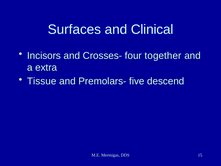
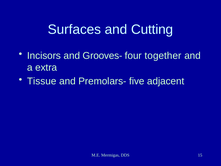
Clinical: Clinical -> Cutting
Crosses-: Crosses- -> Grooves-
descend: descend -> adjacent
